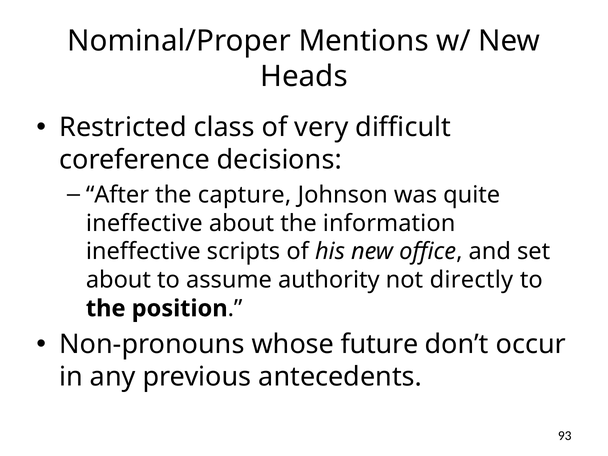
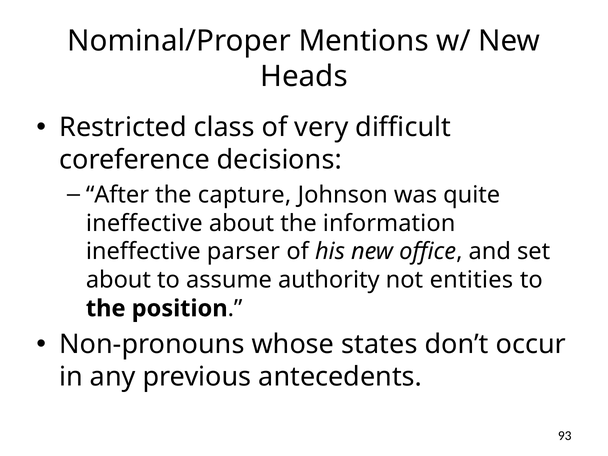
scripts: scripts -> parser
directly: directly -> entities
future: future -> states
